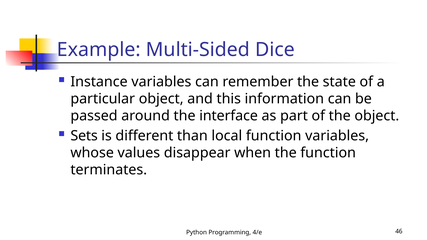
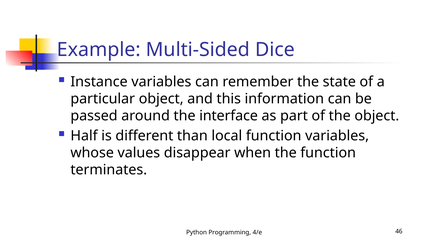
Sets: Sets -> Half
